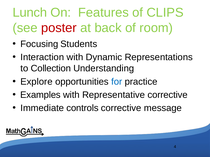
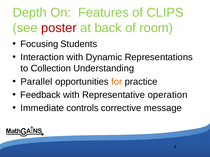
Lunch: Lunch -> Depth
Explore: Explore -> Parallel
for colour: blue -> orange
Examples: Examples -> Feedback
Representative corrective: corrective -> operation
